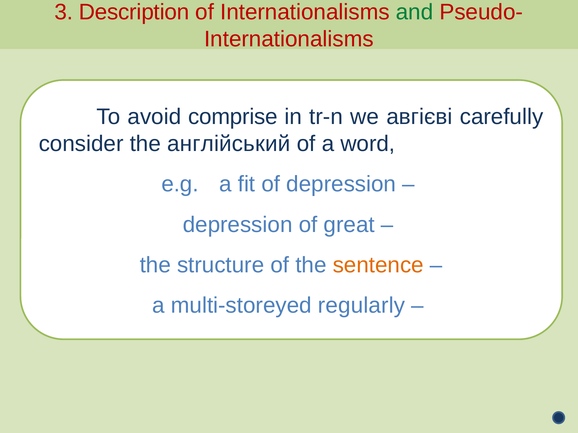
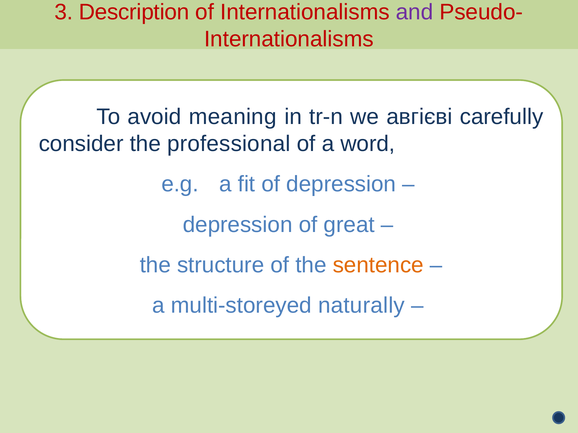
and colour: green -> purple
comprise: comprise -> meaning
англійський: англійський -> professional
regularly: regularly -> naturally
